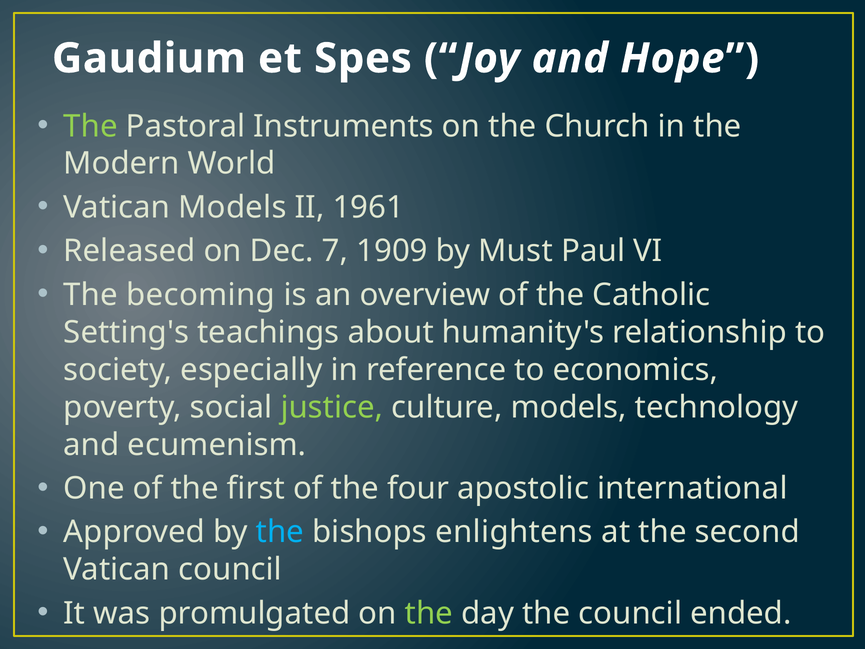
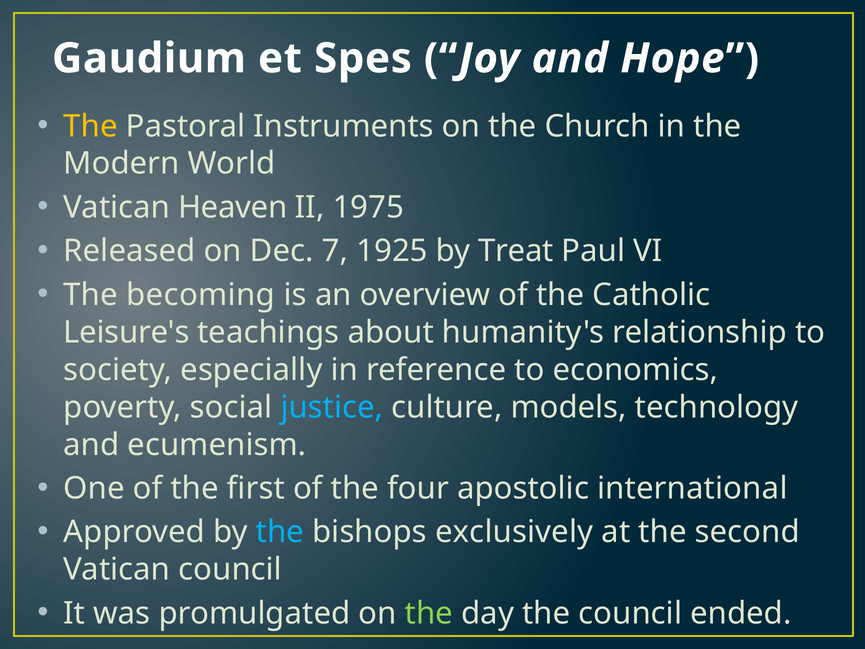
The at (91, 126) colour: light green -> yellow
Vatican Models: Models -> Heaven
1961: 1961 -> 1975
1909: 1909 -> 1925
Must: Must -> Treat
Setting's: Setting's -> Leisure's
justice colour: light green -> light blue
enlightens: enlightens -> exclusively
